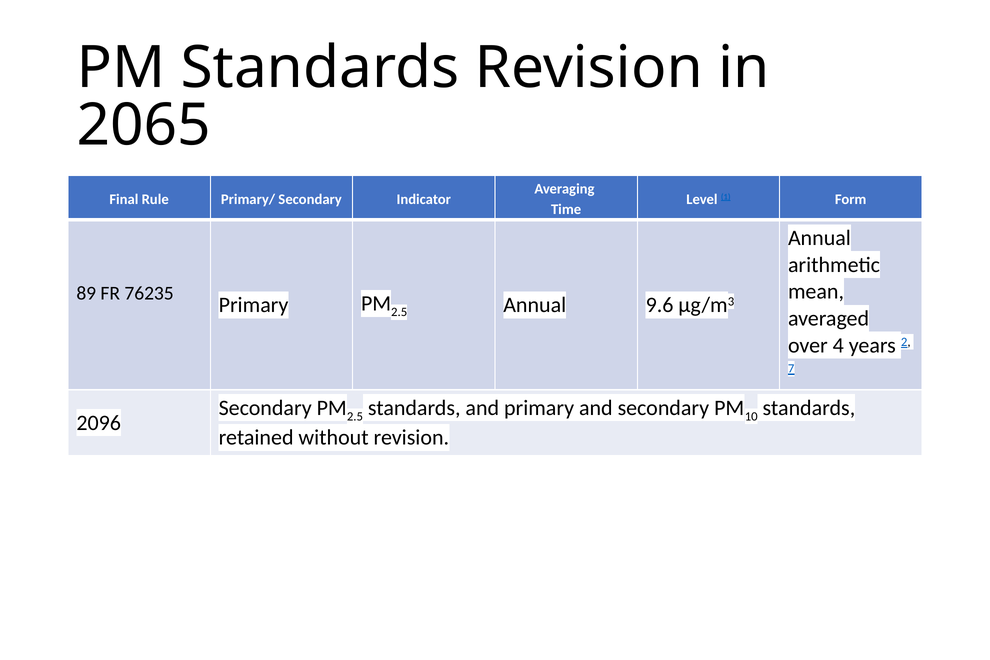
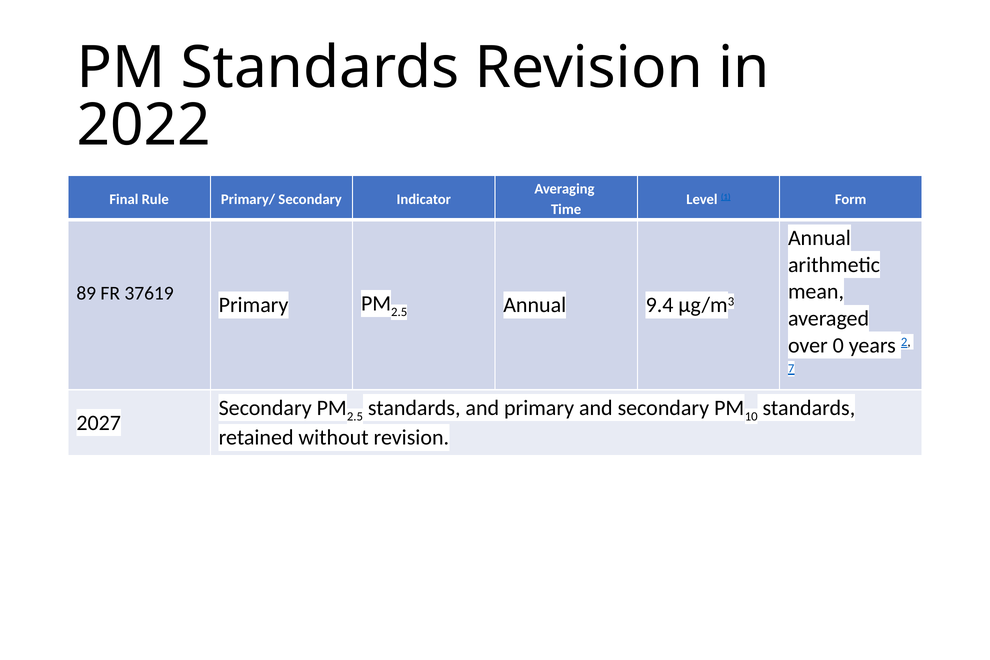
2065: 2065 -> 2022
76235: 76235 -> 37619
9.6: 9.6 -> 9.4
4: 4 -> 0
2096: 2096 -> 2027
